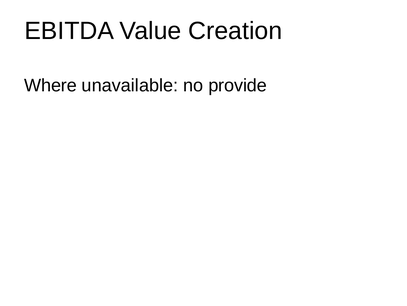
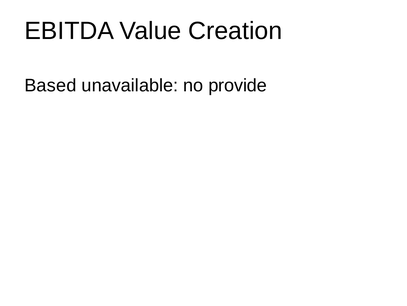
Where: Where -> Based
